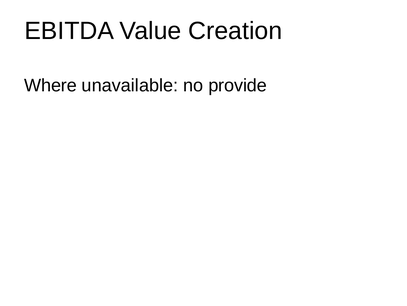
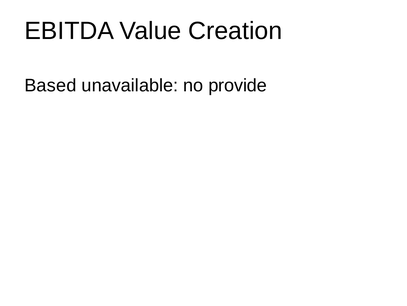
Where: Where -> Based
